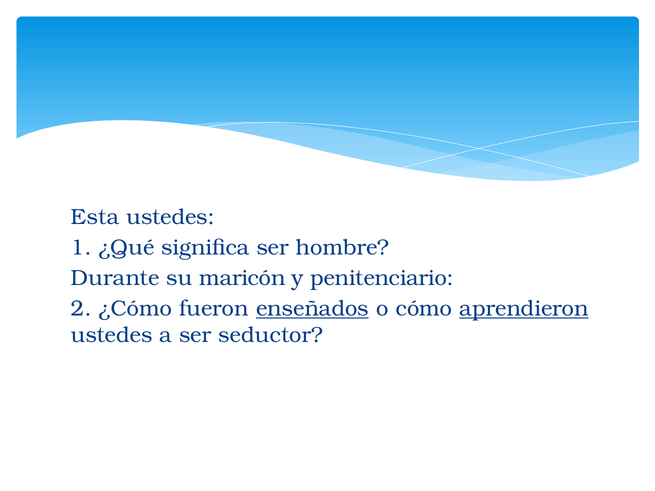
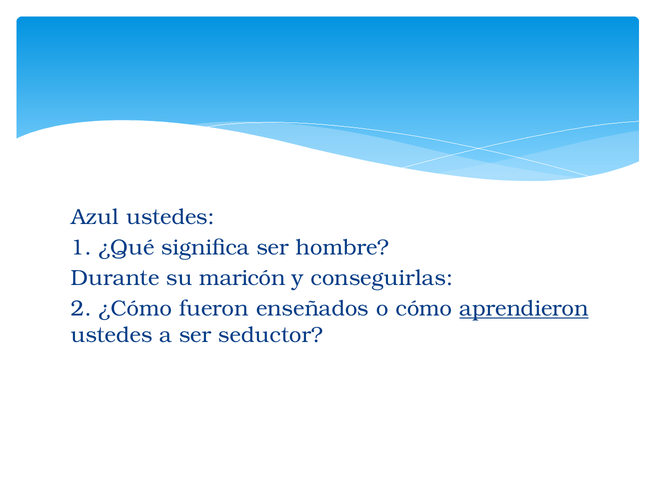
Esta: Esta -> Azul
penitenciario: penitenciario -> conseguirlas
enseñados underline: present -> none
